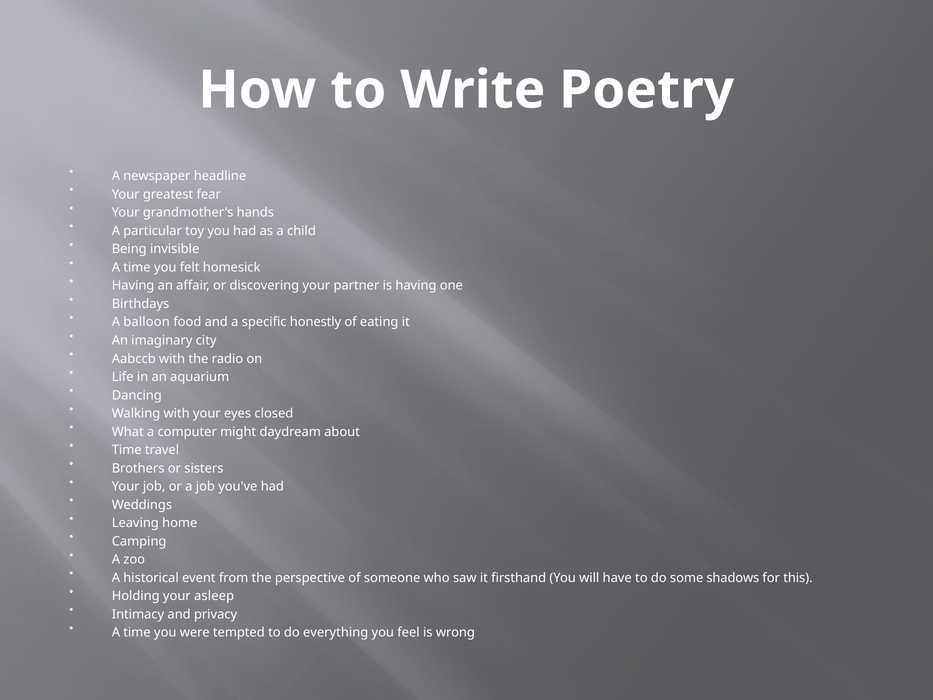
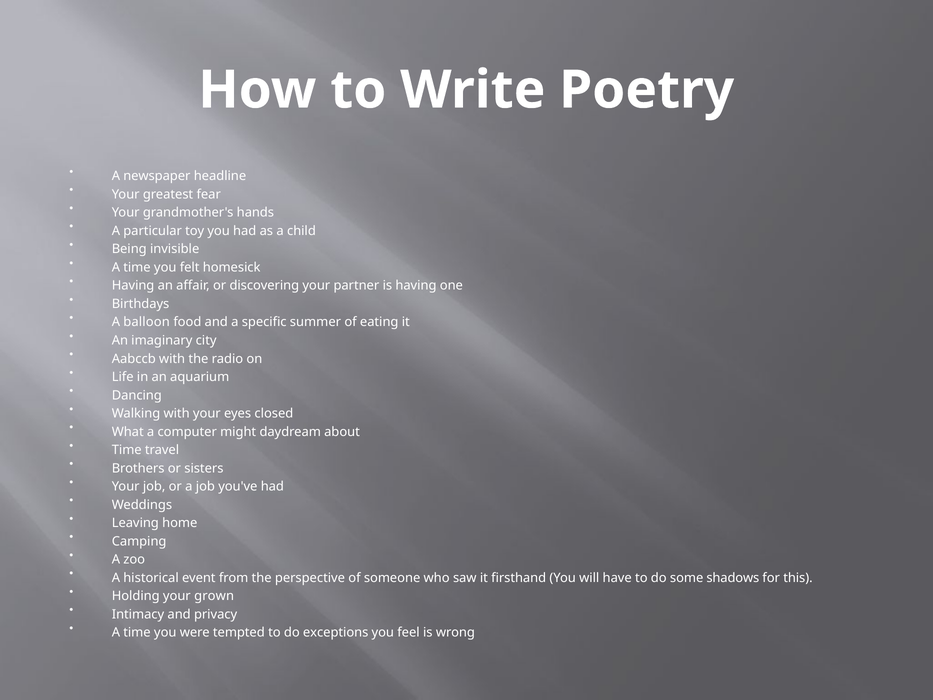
honestly: honestly -> summer
asleep: asleep -> grown
everything: everything -> exceptions
